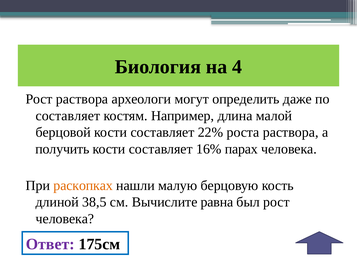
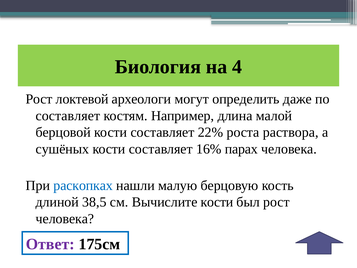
Рост раствора: раствора -> локтевой
получить: получить -> сушёных
раскопках colour: orange -> blue
Вычислите равна: равна -> кости
